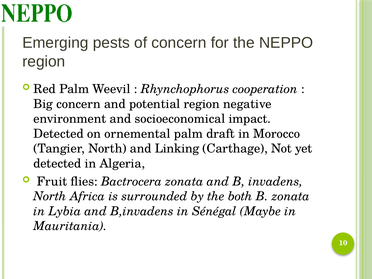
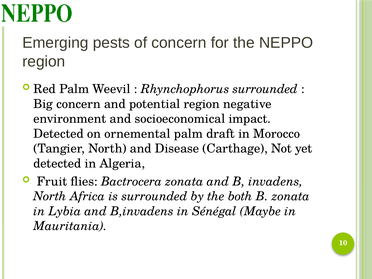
Rhynchophorus cooperation: cooperation -> surrounded
Linking: Linking -> Disease
